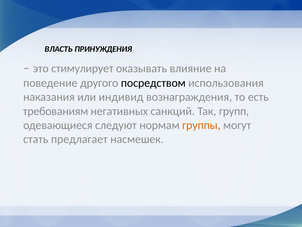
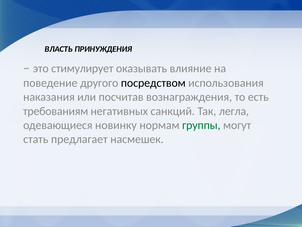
индивид: индивид -> посчитав
групп: групп -> легла
следуют: следуют -> новинку
группы colour: orange -> green
